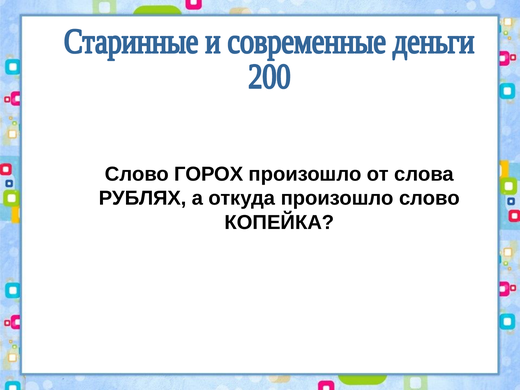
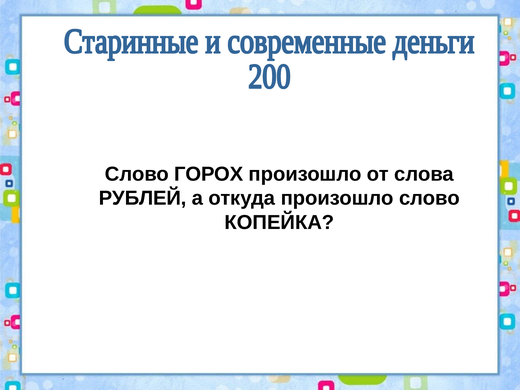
РУБЛЯХ: РУБЛЯХ -> РУБЛЕЙ
